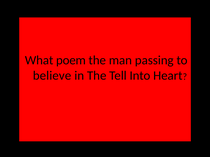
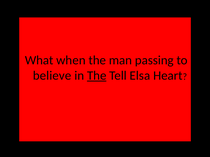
poem: poem -> when
The at (97, 76) underline: none -> present
Into: Into -> Elsa
